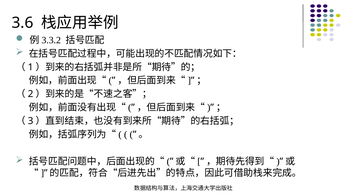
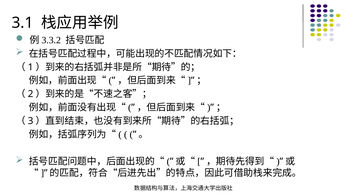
3.6: 3.6 -> 3.1
